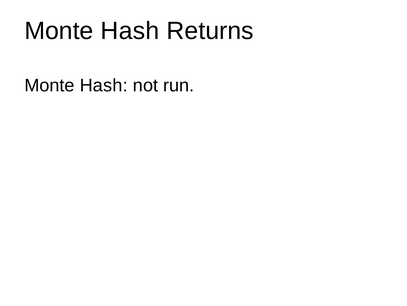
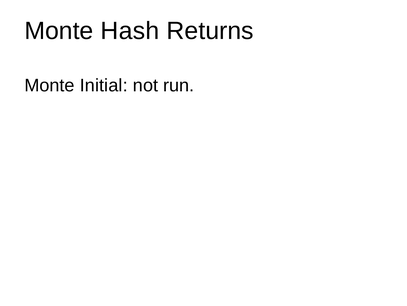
Hash at (104, 85): Hash -> Initial
